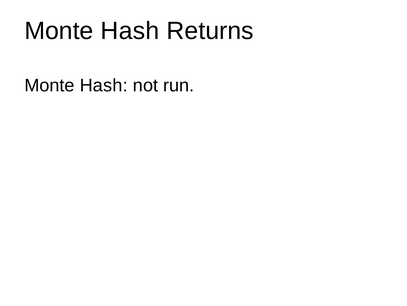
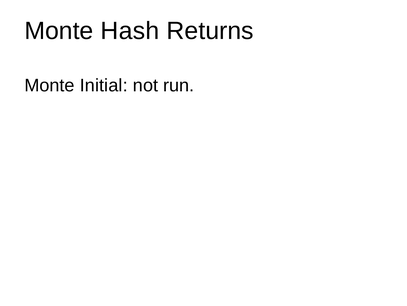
Hash at (104, 85): Hash -> Initial
